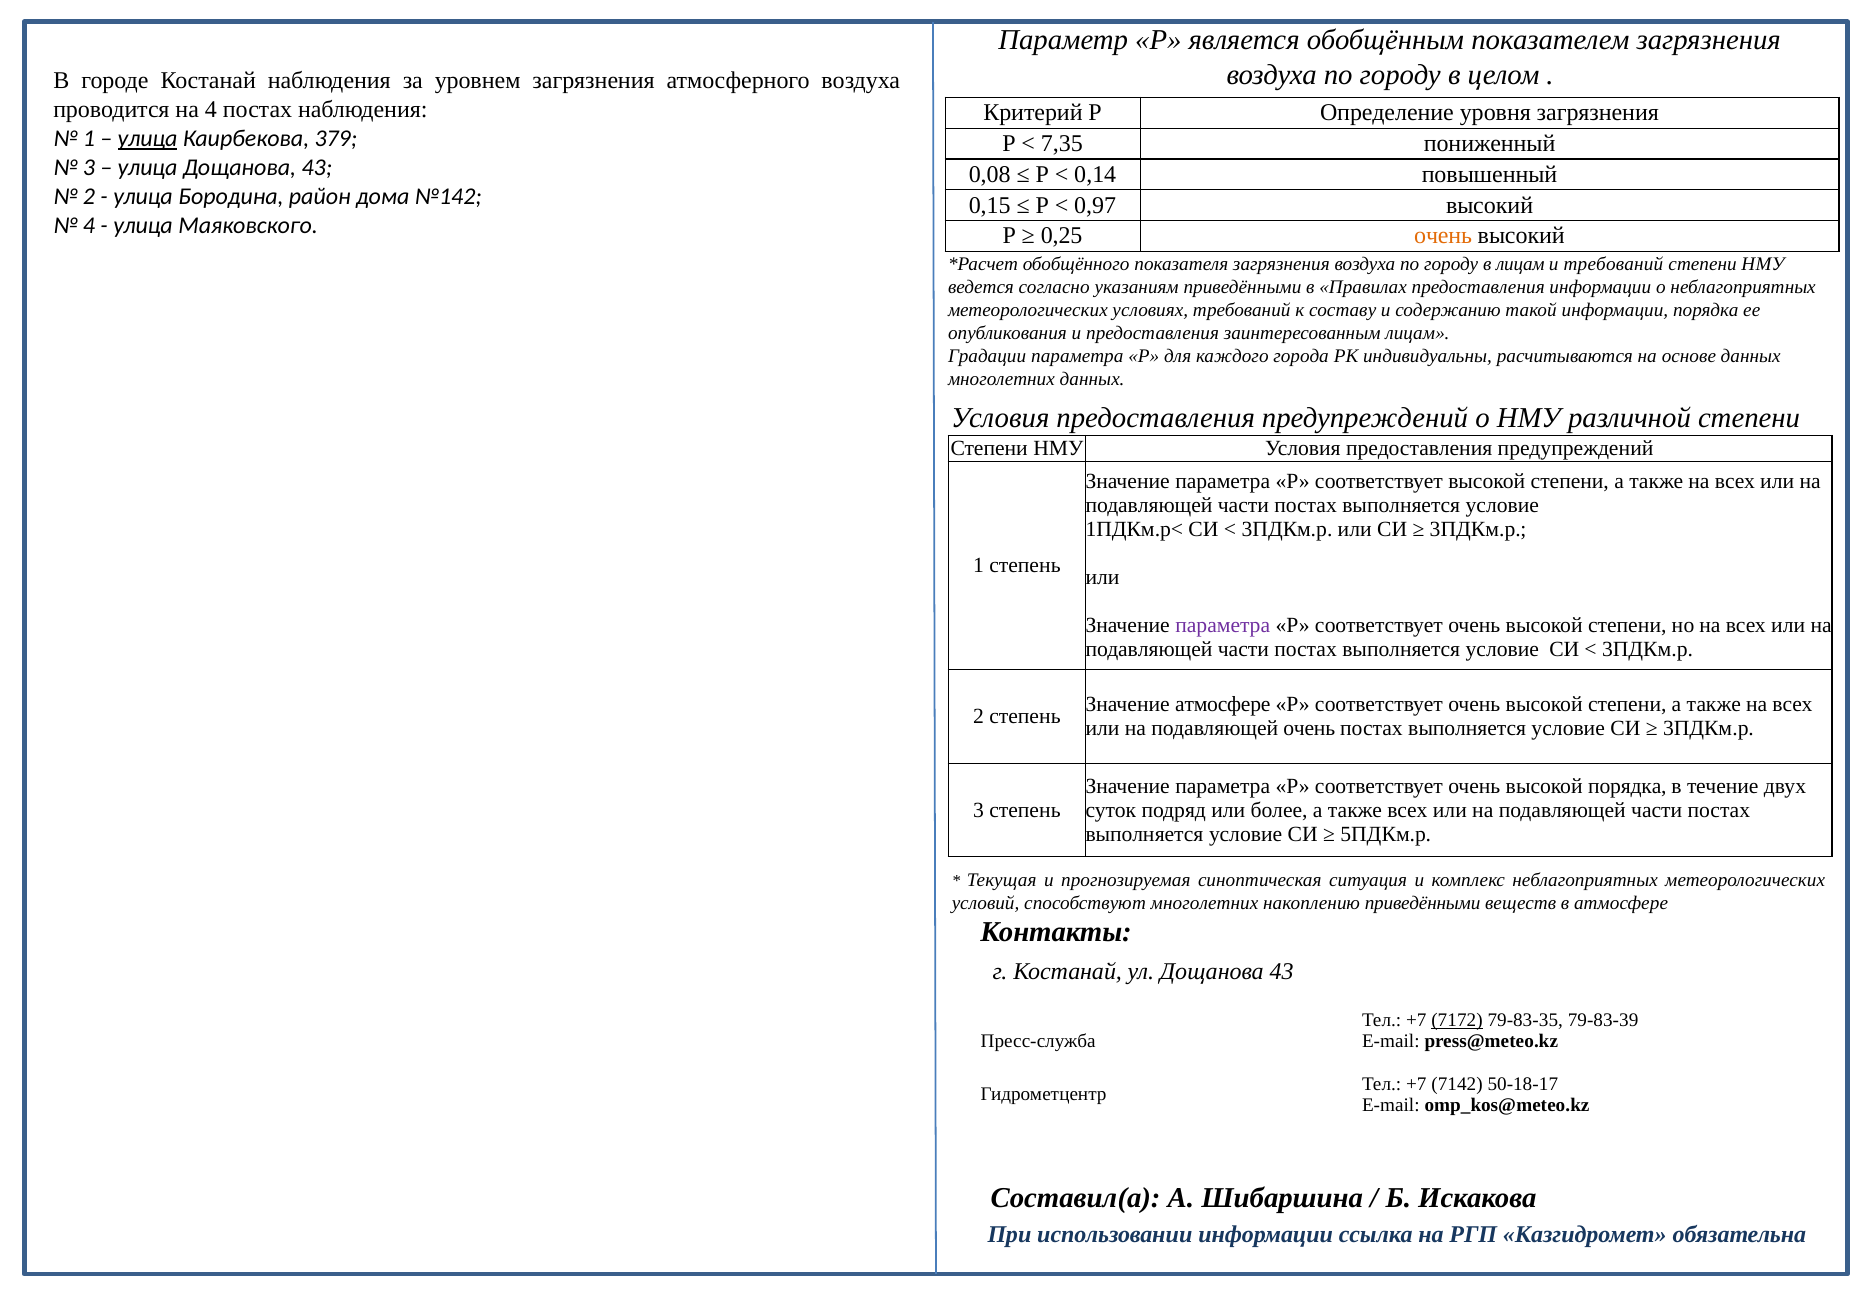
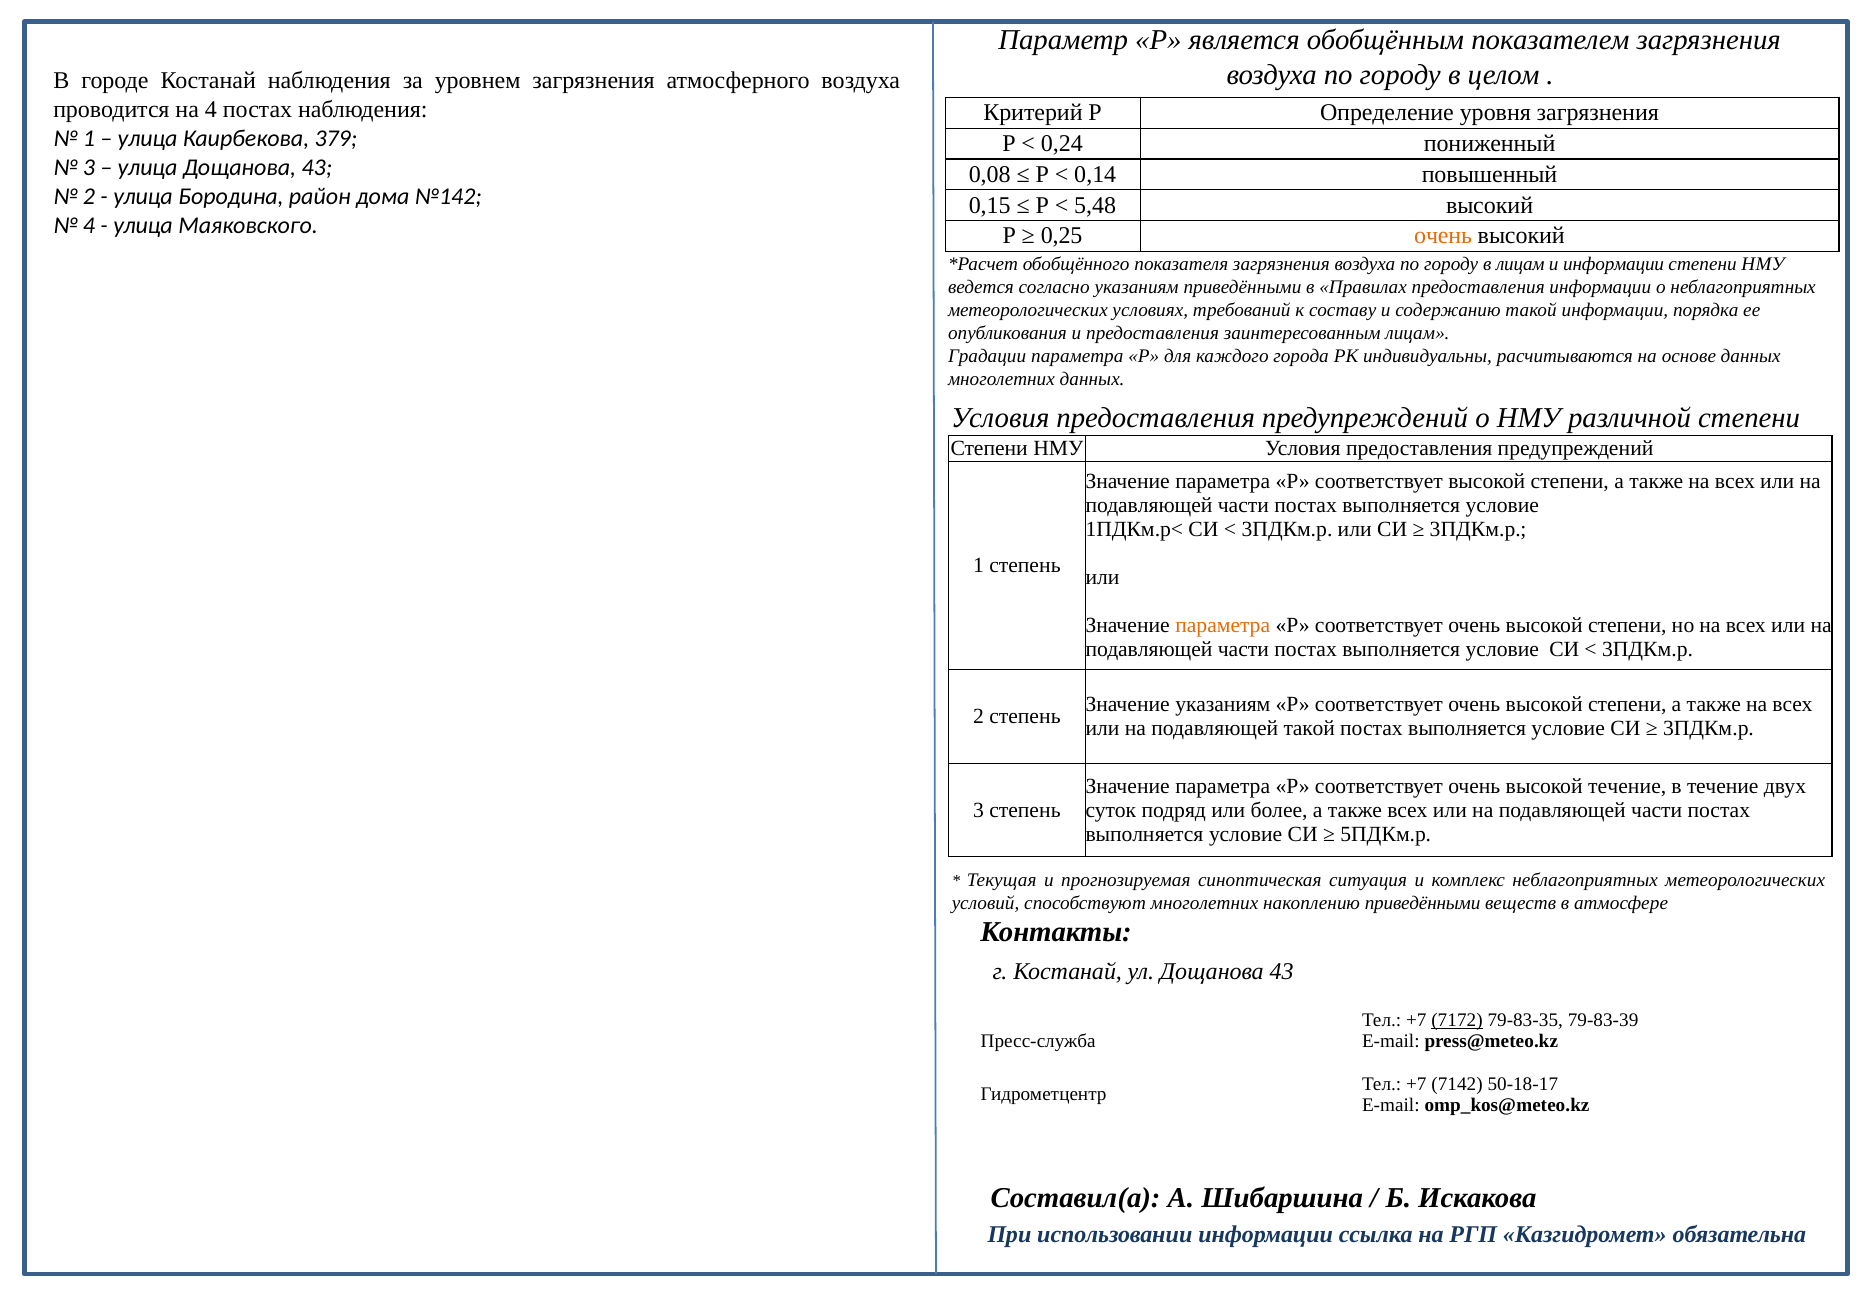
улица at (148, 139) underline: present -> none
7,35: 7,35 -> 0,24
0,97: 0,97 -> 5,48
и требований: требований -> информации
параметра at (1223, 625) colour: purple -> orange
Значение атмосфере: атмосфере -> указаниям
подавляющей очень: очень -> такой
высокой порядка: порядка -> течение
